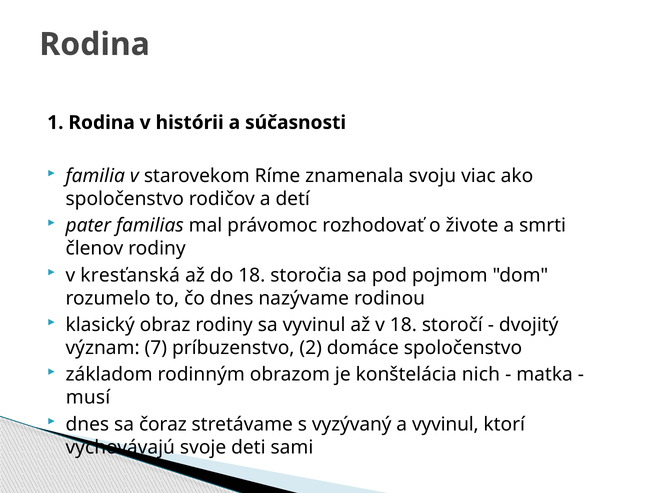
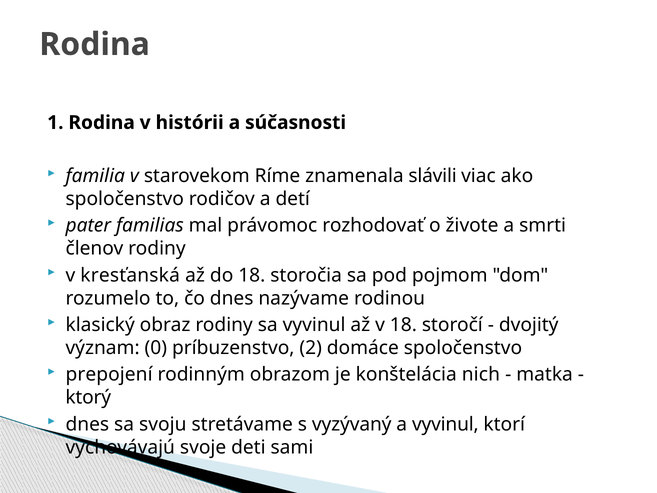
svoju: svoju -> slávili
7: 7 -> 0
základom: základom -> prepojení
musí: musí -> ktorý
čoraz: čoraz -> svoju
